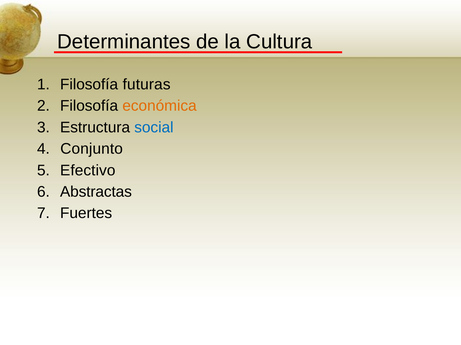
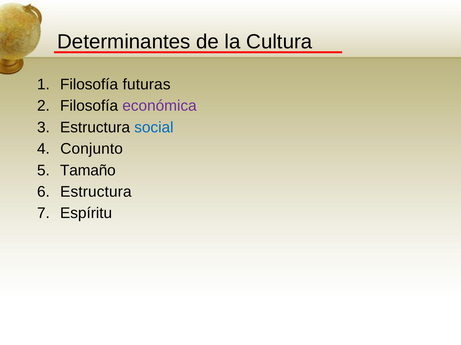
económica colour: orange -> purple
Efectivo: Efectivo -> Tamaño
Abstractas at (96, 192): Abstractas -> Estructura
Fuertes: Fuertes -> Espíritu
